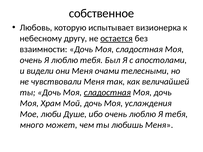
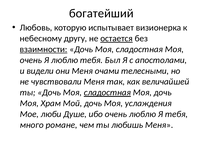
собственное: собственное -> богатейший
взаимности underline: none -> present
может: может -> романе
